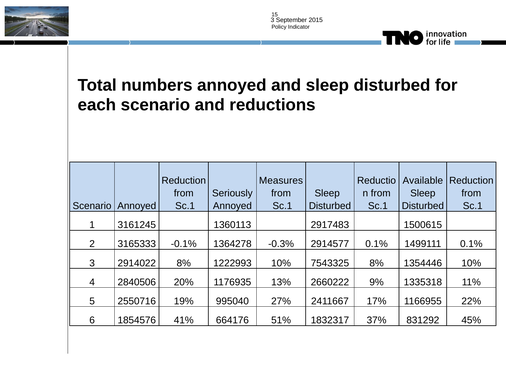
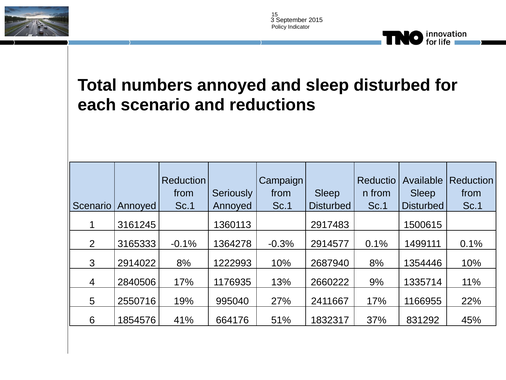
Measures: Measures -> Campaign
7543325: 7543325 -> 2687940
2840506 20%: 20% -> 17%
1335318: 1335318 -> 1335714
